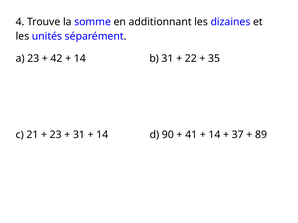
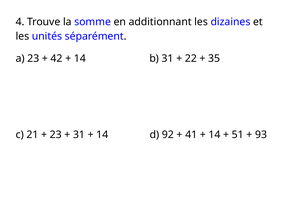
90: 90 -> 92
37: 37 -> 51
89: 89 -> 93
